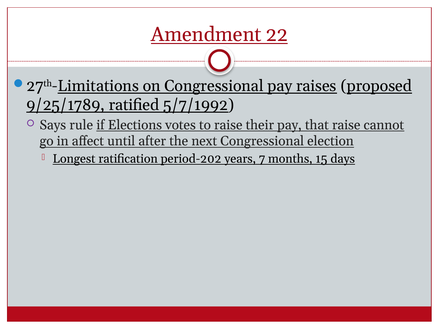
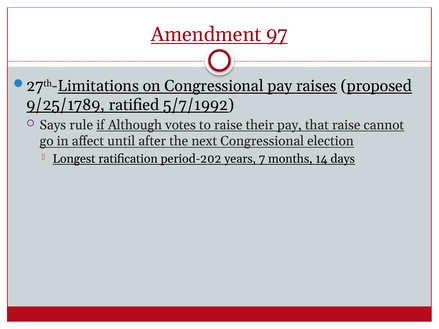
22: 22 -> 97
Elections: Elections -> Although
15: 15 -> 14
